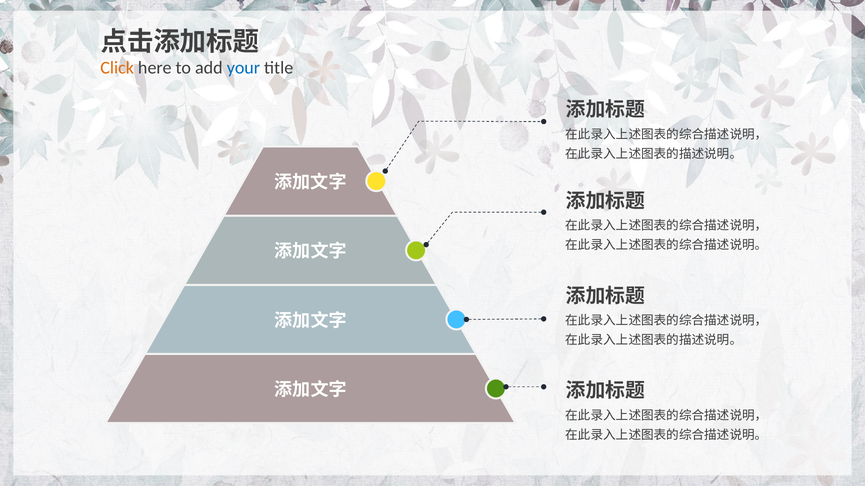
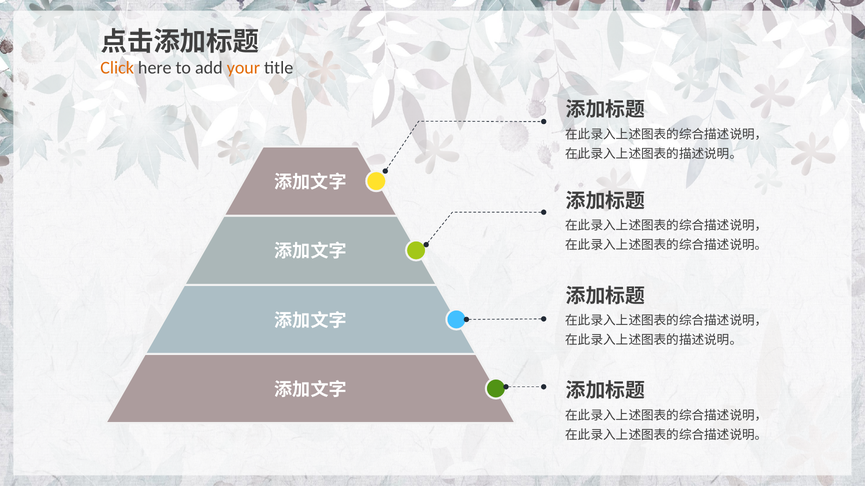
your colour: blue -> orange
